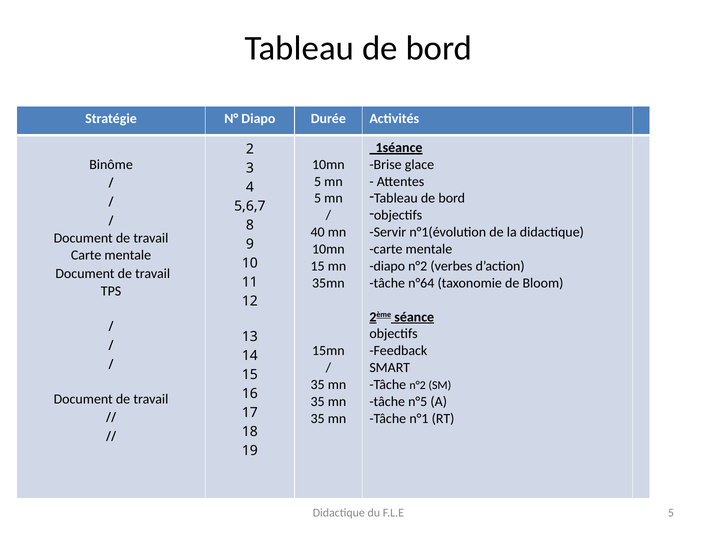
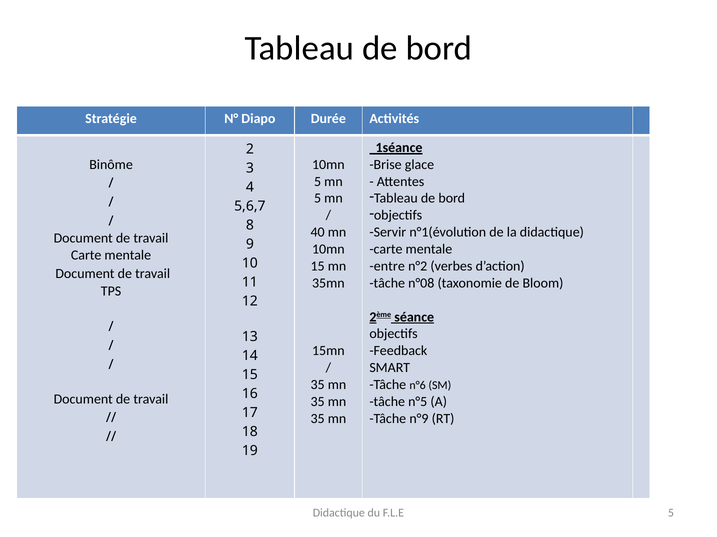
diapo at (387, 267): diapo -> entre
n°64: n°64 -> n°08
Tâche n°2: n°2 -> n°6
n°1: n°1 -> n°9
